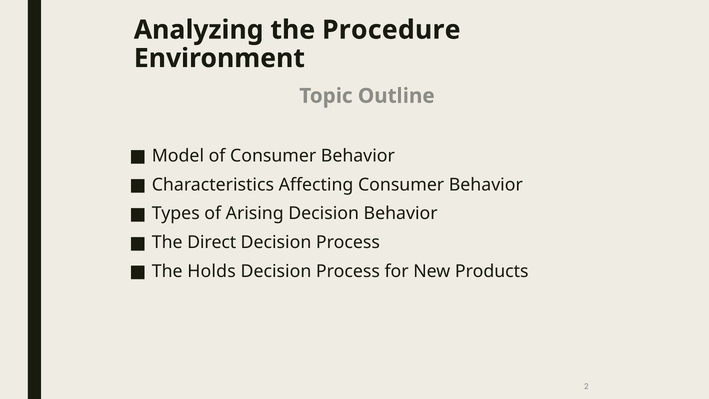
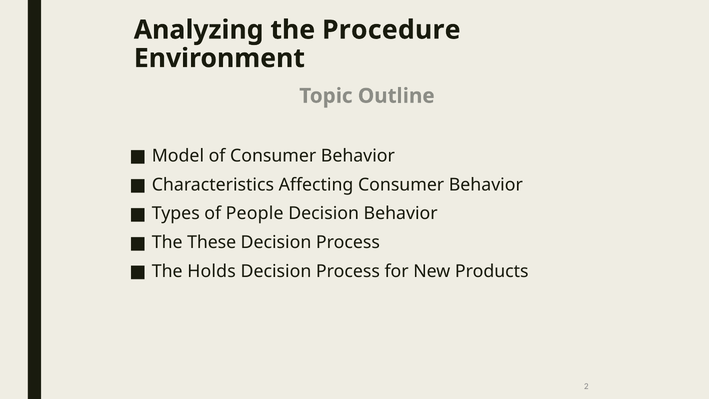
Arising: Arising -> People
Direct: Direct -> These
